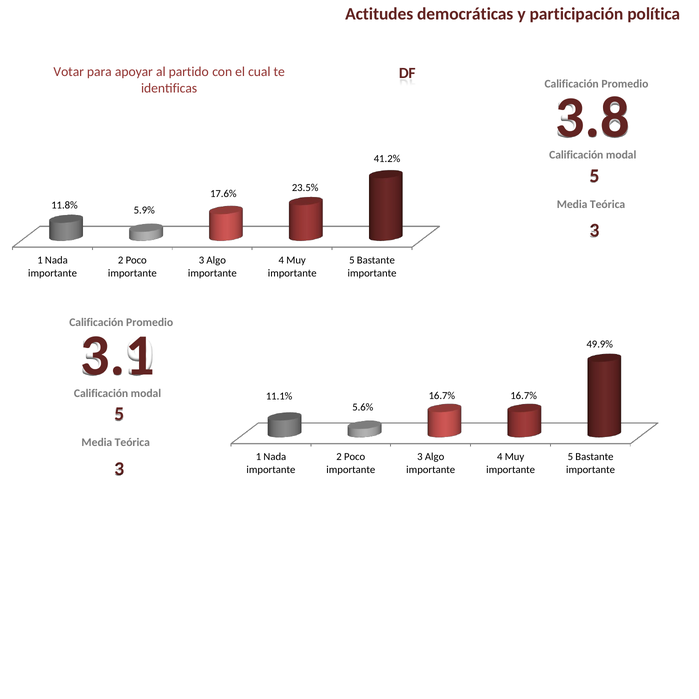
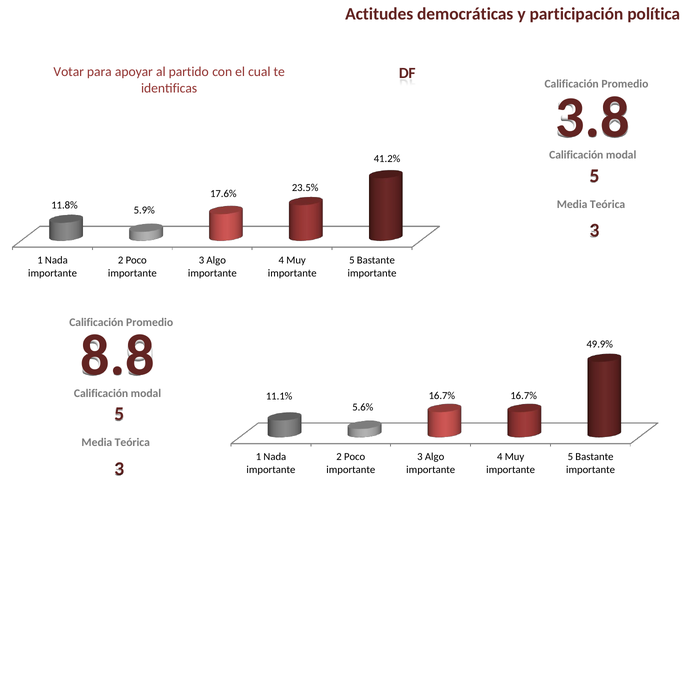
3.1: 3.1 -> 8.8
